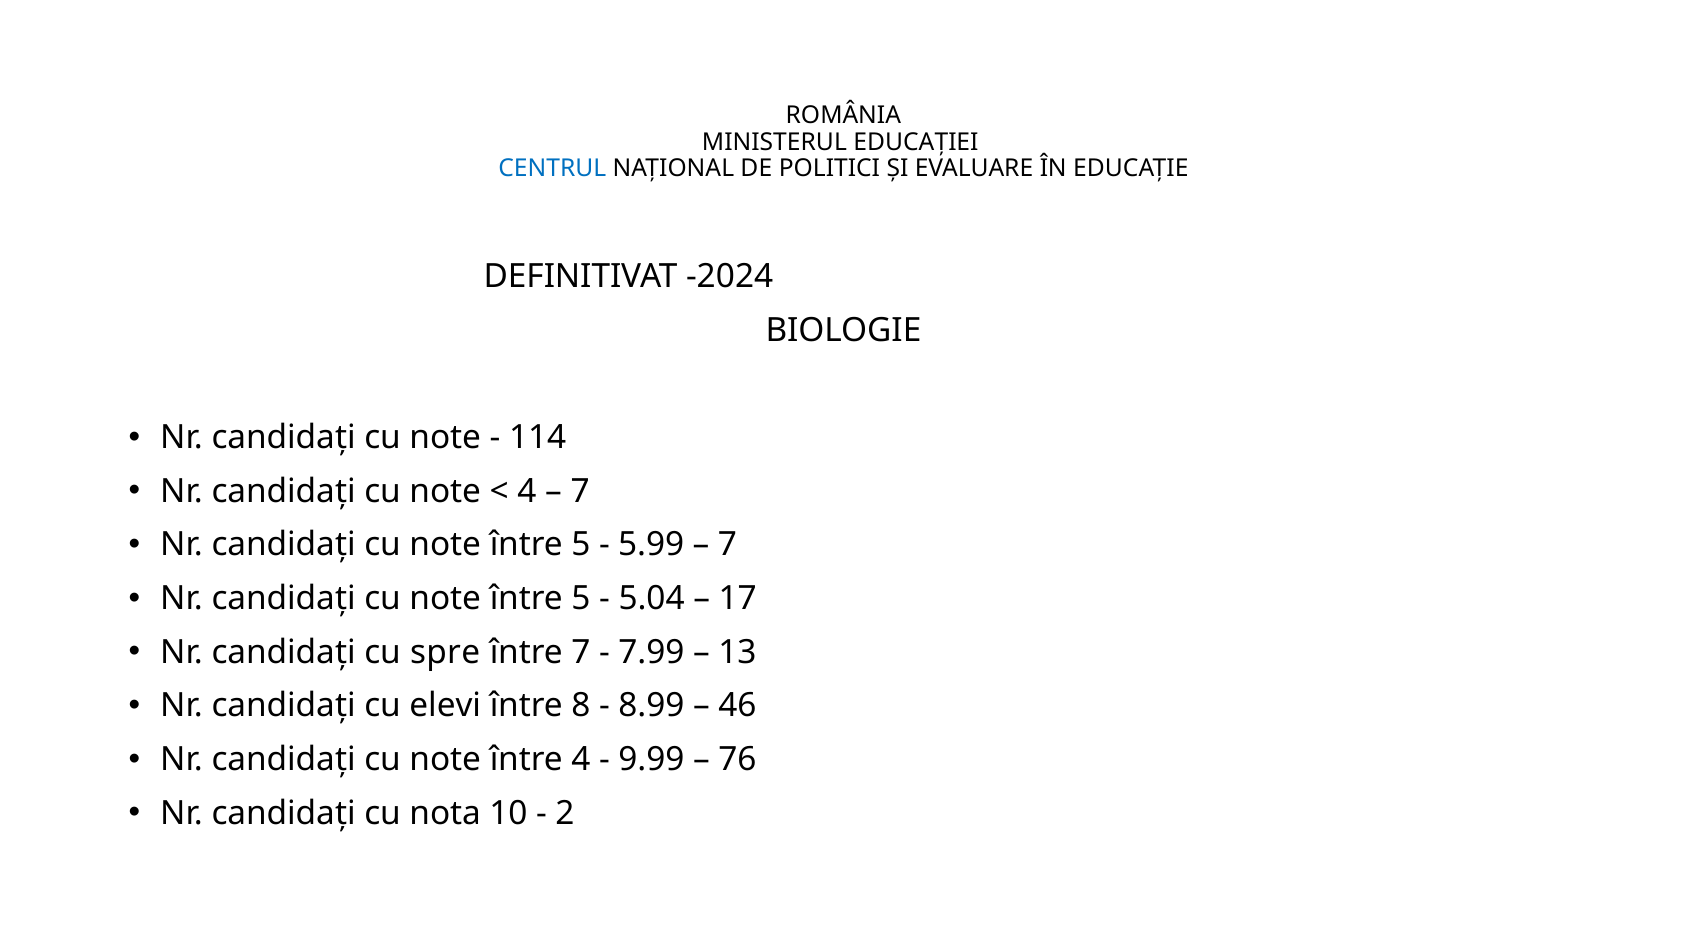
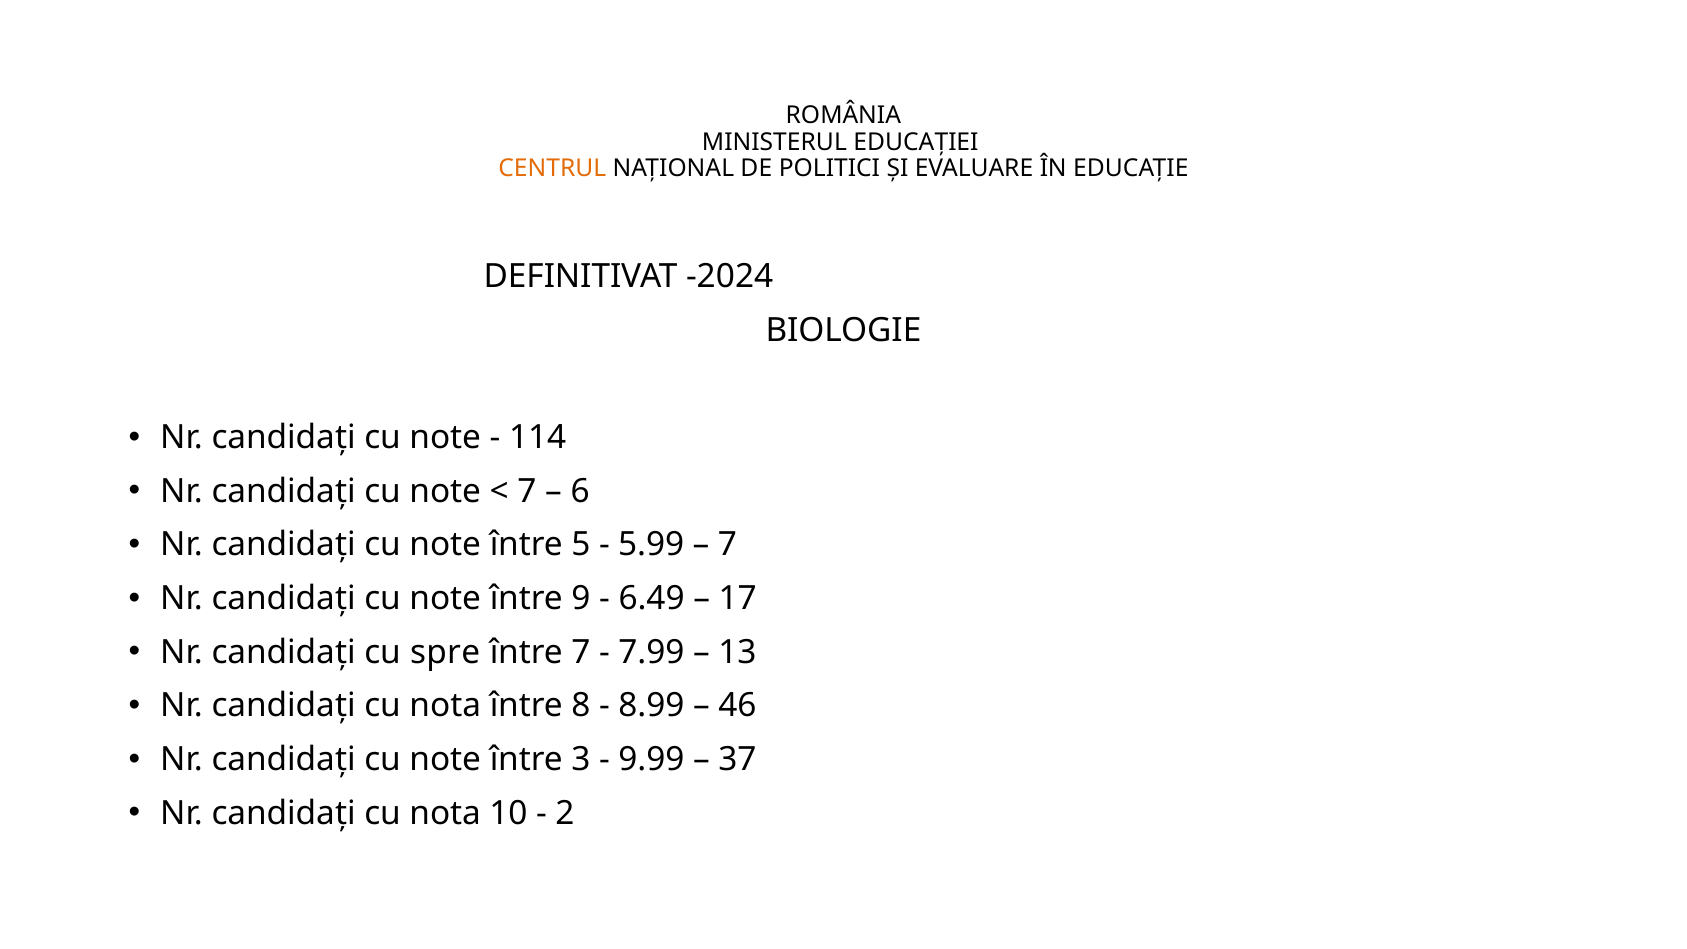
CENTRUL colour: blue -> orange
4 at (527, 491): 4 -> 7
7 at (580, 491): 7 -> 6
5 at (581, 599): 5 -> 9
5.04: 5.04 -> 6.49
elevi at (445, 706): elevi -> nota
între 4: 4 -> 3
76: 76 -> 37
